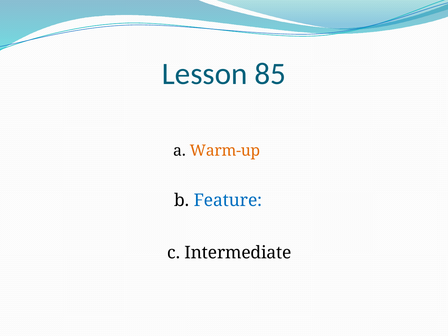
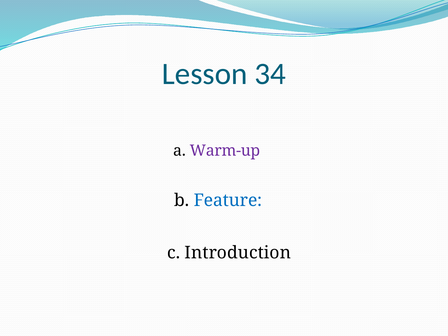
85: 85 -> 34
Warm-up colour: orange -> purple
Intermediate: Intermediate -> Introduction
